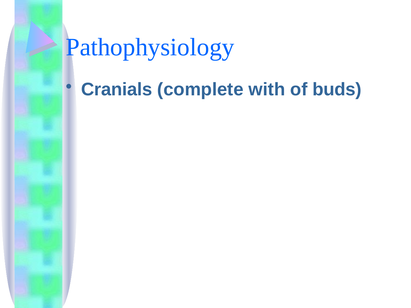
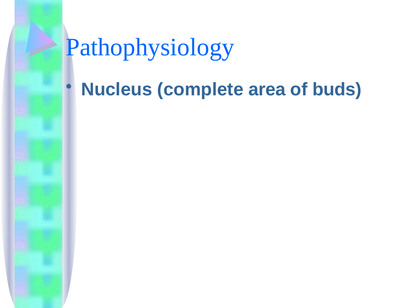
Cranials: Cranials -> Nucleus
with: with -> area
